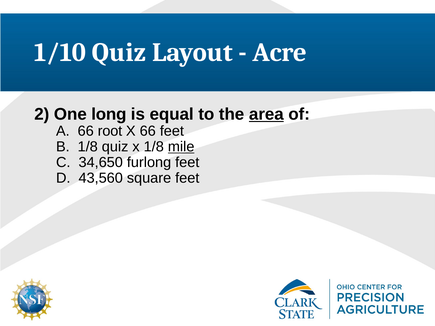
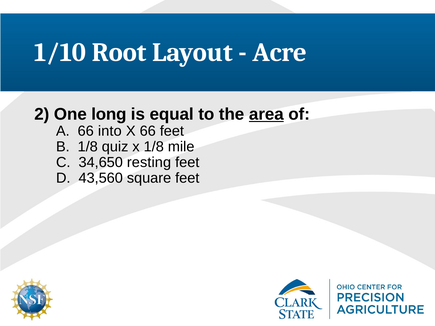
1/10 Quiz: Quiz -> Root
root: root -> into
mile underline: present -> none
furlong: furlong -> resting
